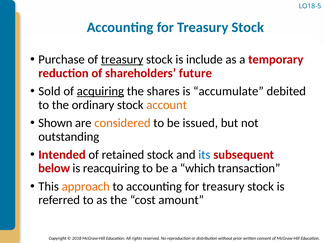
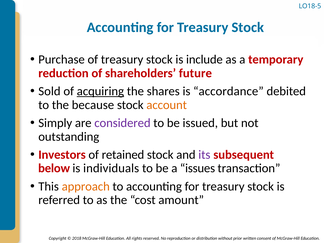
treasury at (122, 60) underline: present -> none
accumulate: accumulate -> accordance
ordinary: ordinary -> because
Shown: Shown -> Simply
considered colour: orange -> purple
Intended: Intended -> Investors
its colour: blue -> purple
reacquiring: reacquiring -> individuals
which: which -> issues
